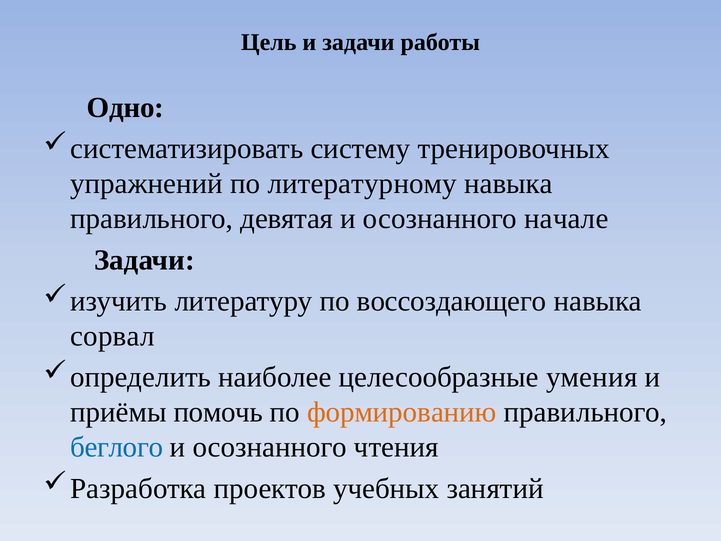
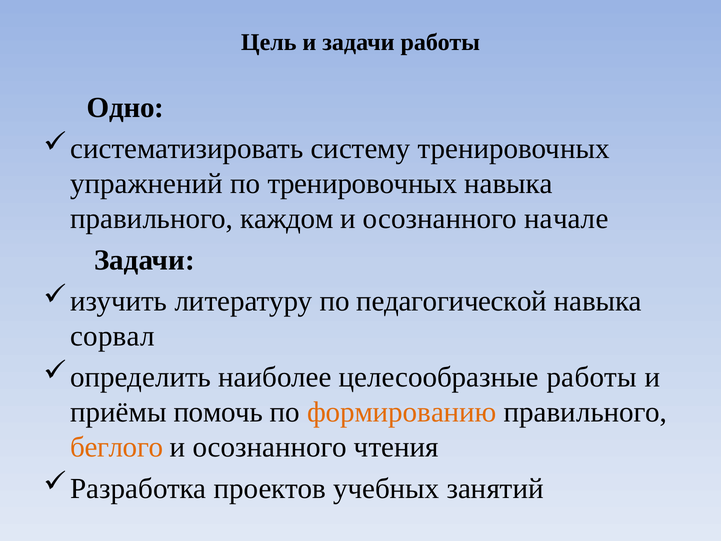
по литературному: литературному -> тренировочных
девятая: девятая -> каждом
воссоздающего: воссоздающего -> педагогической
целесообразные умения: умения -> работы
беглого colour: blue -> orange
